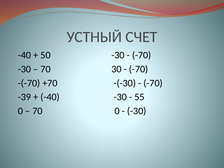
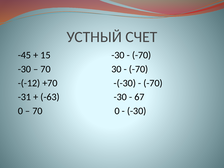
-40 at (24, 55): -40 -> -45
50: 50 -> 15
-(-70: -(-70 -> -(-12
-39: -39 -> -31
-40 at (50, 97): -40 -> -63
55: 55 -> 67
